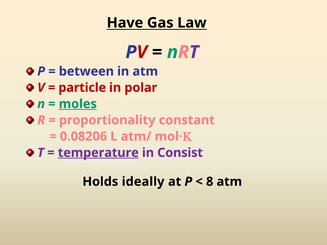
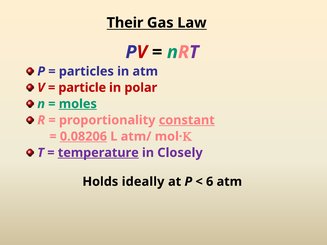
Have: Have -> Their
between: between -> particles
constant underline: none -> present
0.08206 underline: none -> present
Consist: Consist -> Closely
8: 8 -> 6
